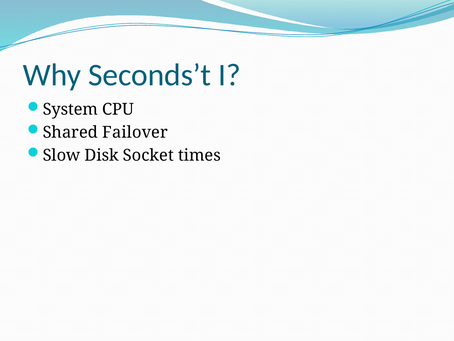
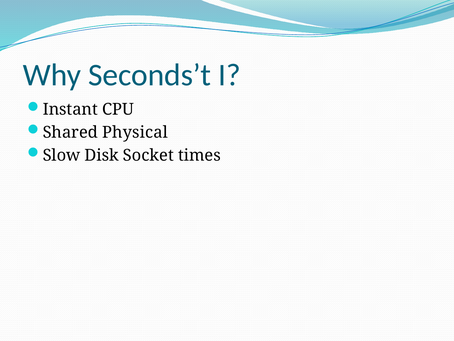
System: System -> Instant
Failover: Failover -> Physical
